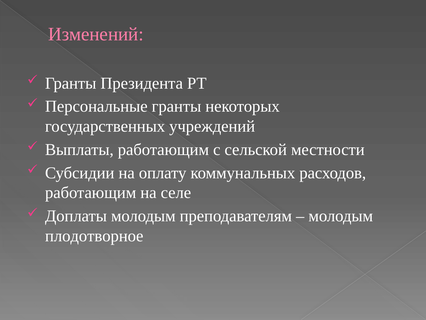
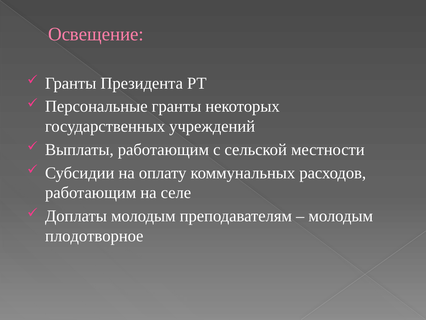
Изменений: Изменений -> Освещение
